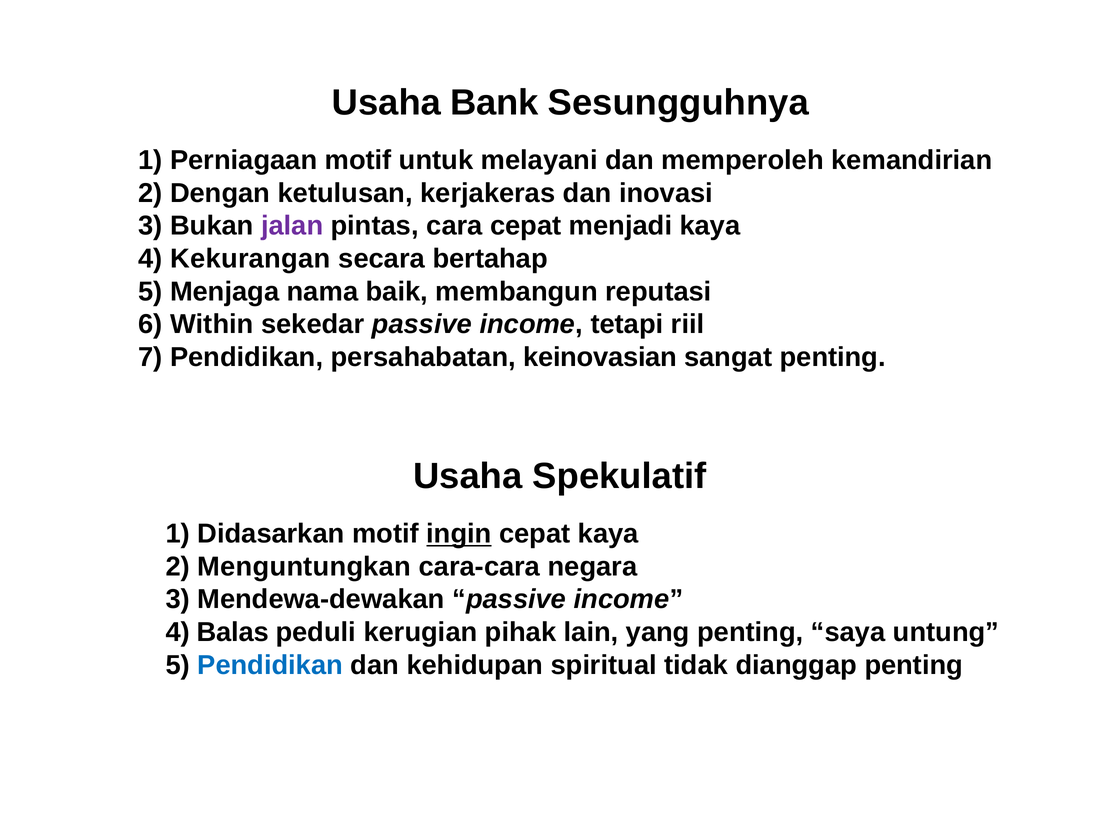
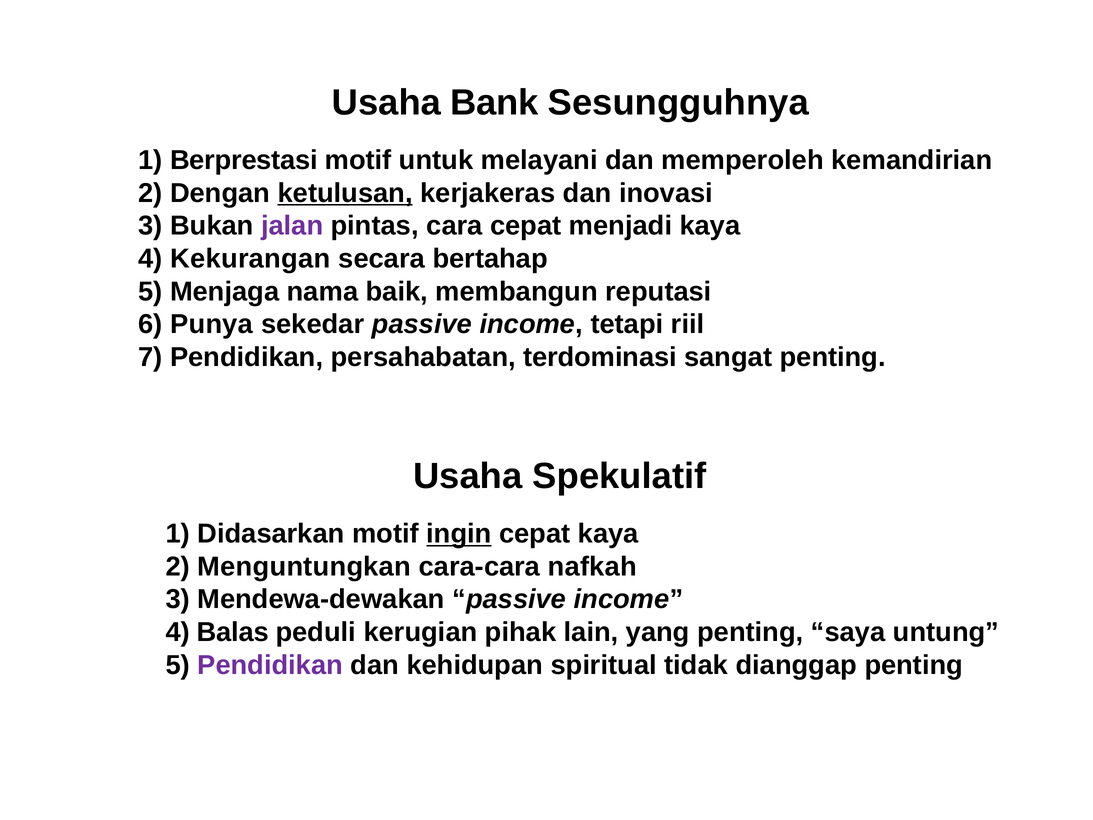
Perniagaan: Perniagaan -> Berprestasi
ketulusan underline: none -> present
Within: Within -> Punya
keinovasian: keinovasian -> terdominasi
negara: negara -> nafkah
Pendidikan at (270, 665) colour: blue -> purple
